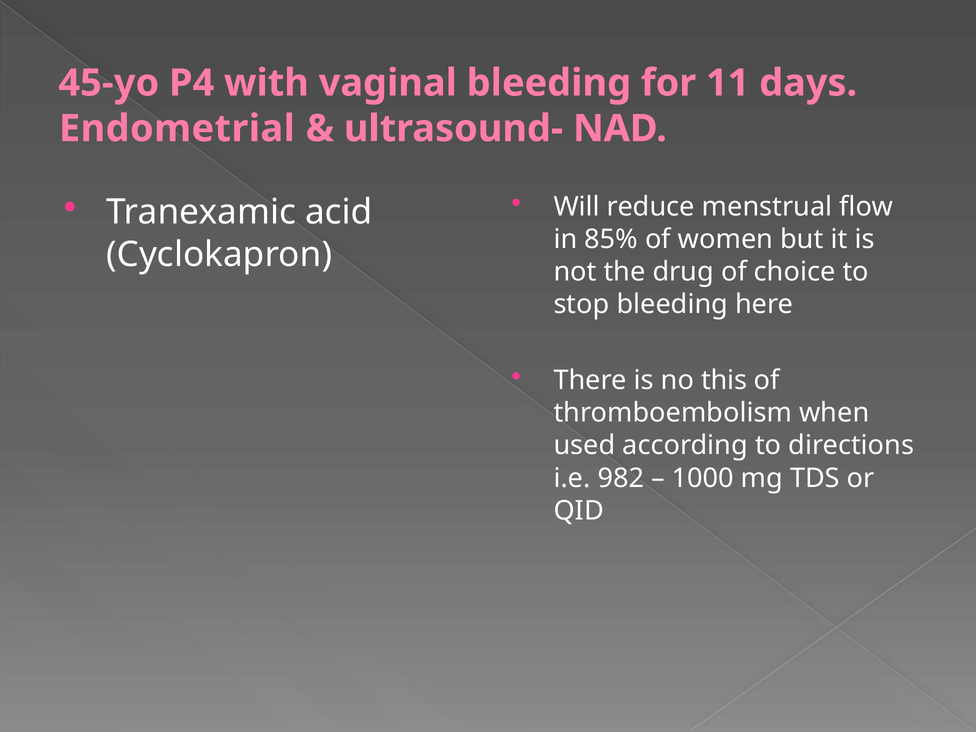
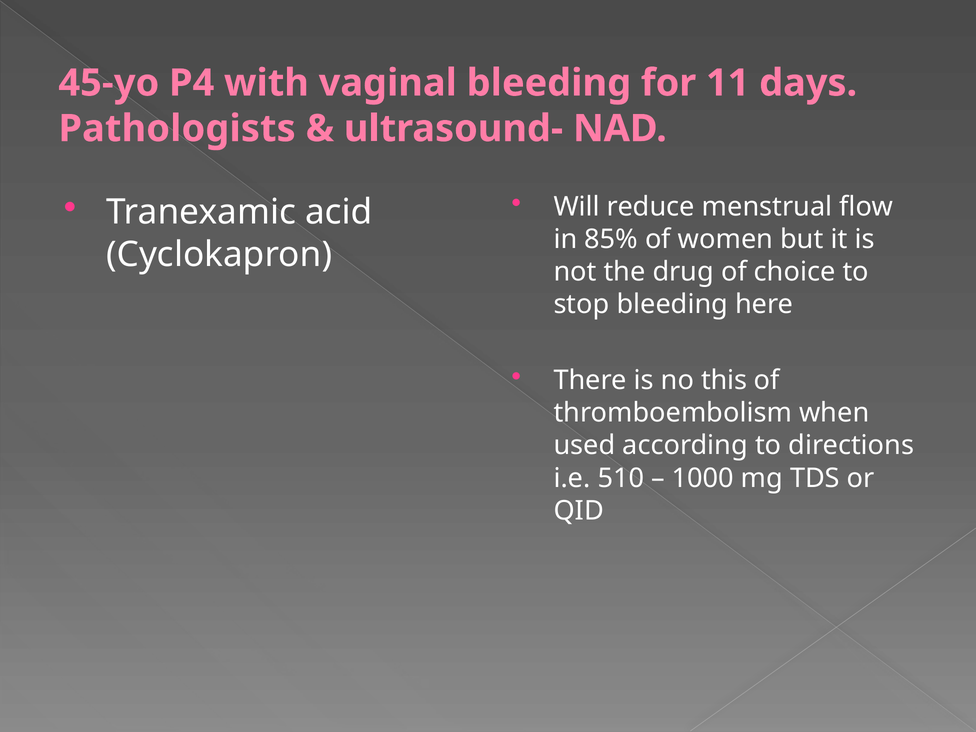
Endometrial: Endometrial -> Pathologists
982: 982 -> 510
